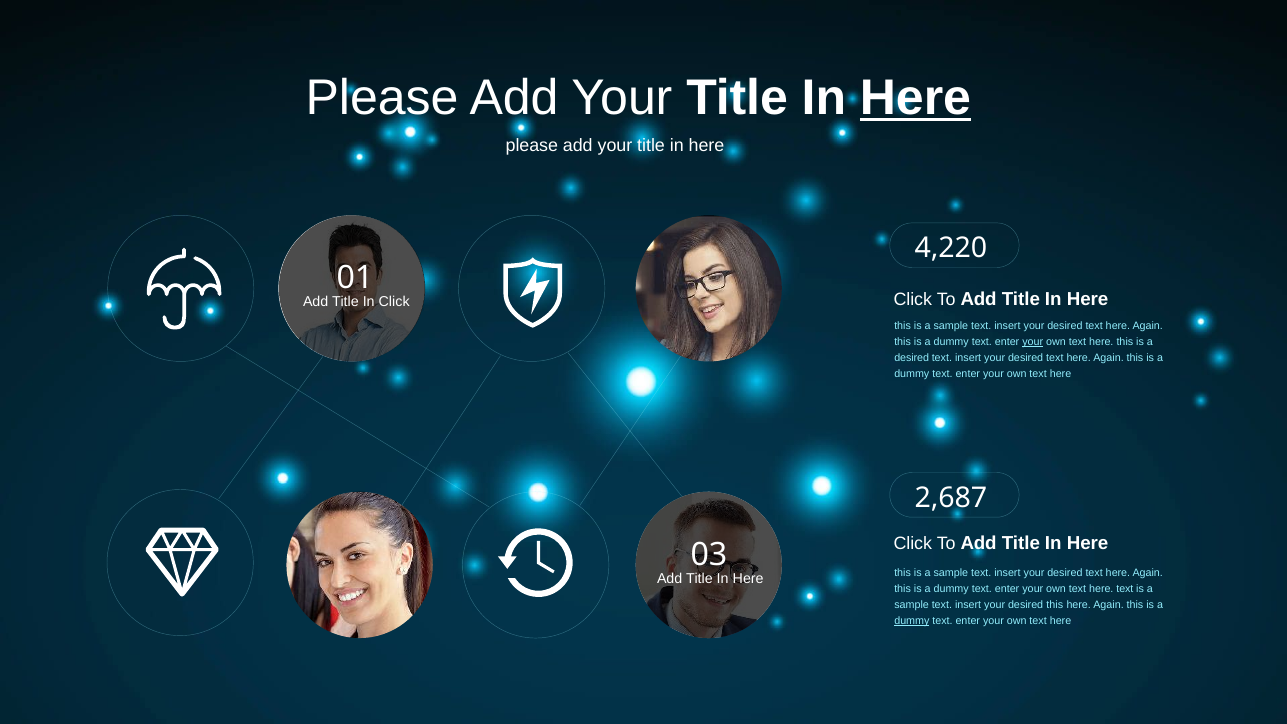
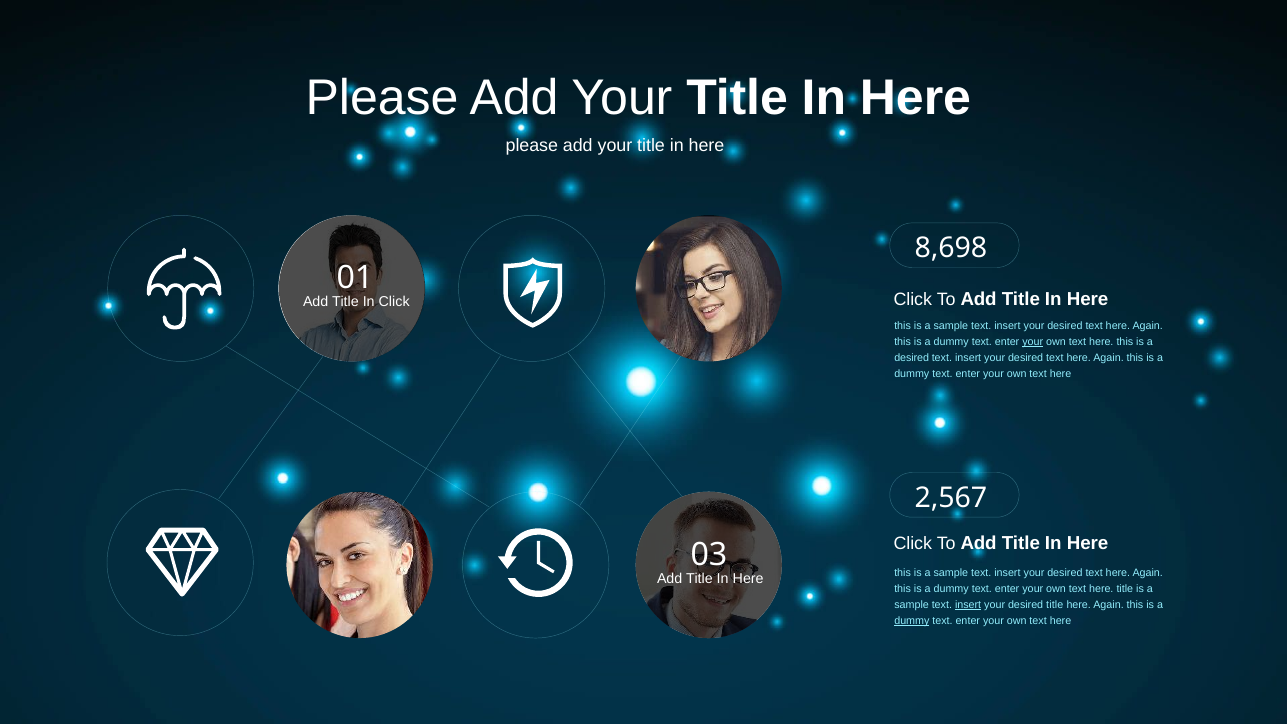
Here at (915, 98) underline: present -> none
4,220: 4,220 -> 8,698
2,687: 2,687 -> 2,567
here text: text -> title
insert at (968, 605) underline: none -> present
desired this: this -> title
